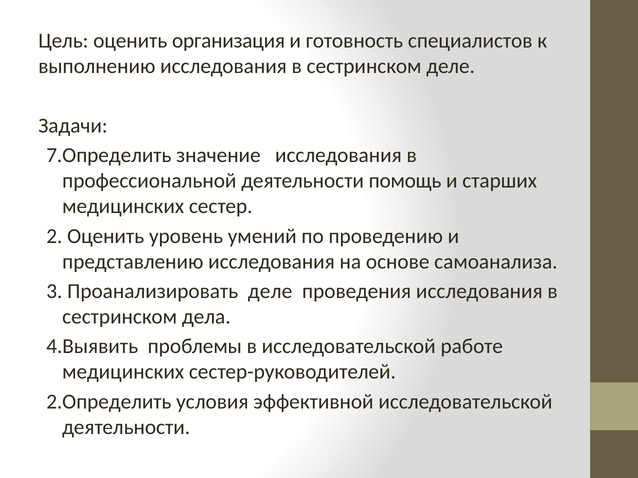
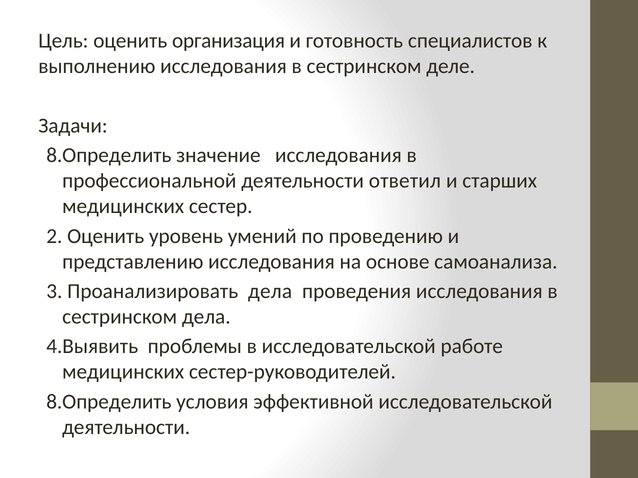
7.Определить at (109, 155): 7.Определить -> 8.Определить
помощь: помощь -> ответил
Проанализировать деле: деле -> дела
2.Определить at (109, 402): 2.Определить -> 8.Определить
